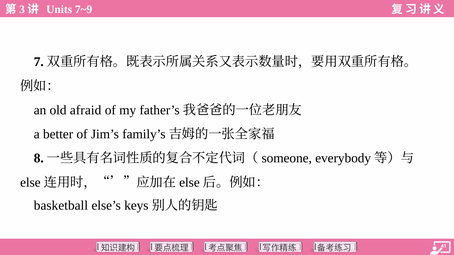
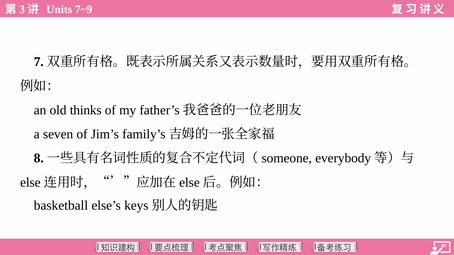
afraid: afraid -> thinks
better: better -> seven
